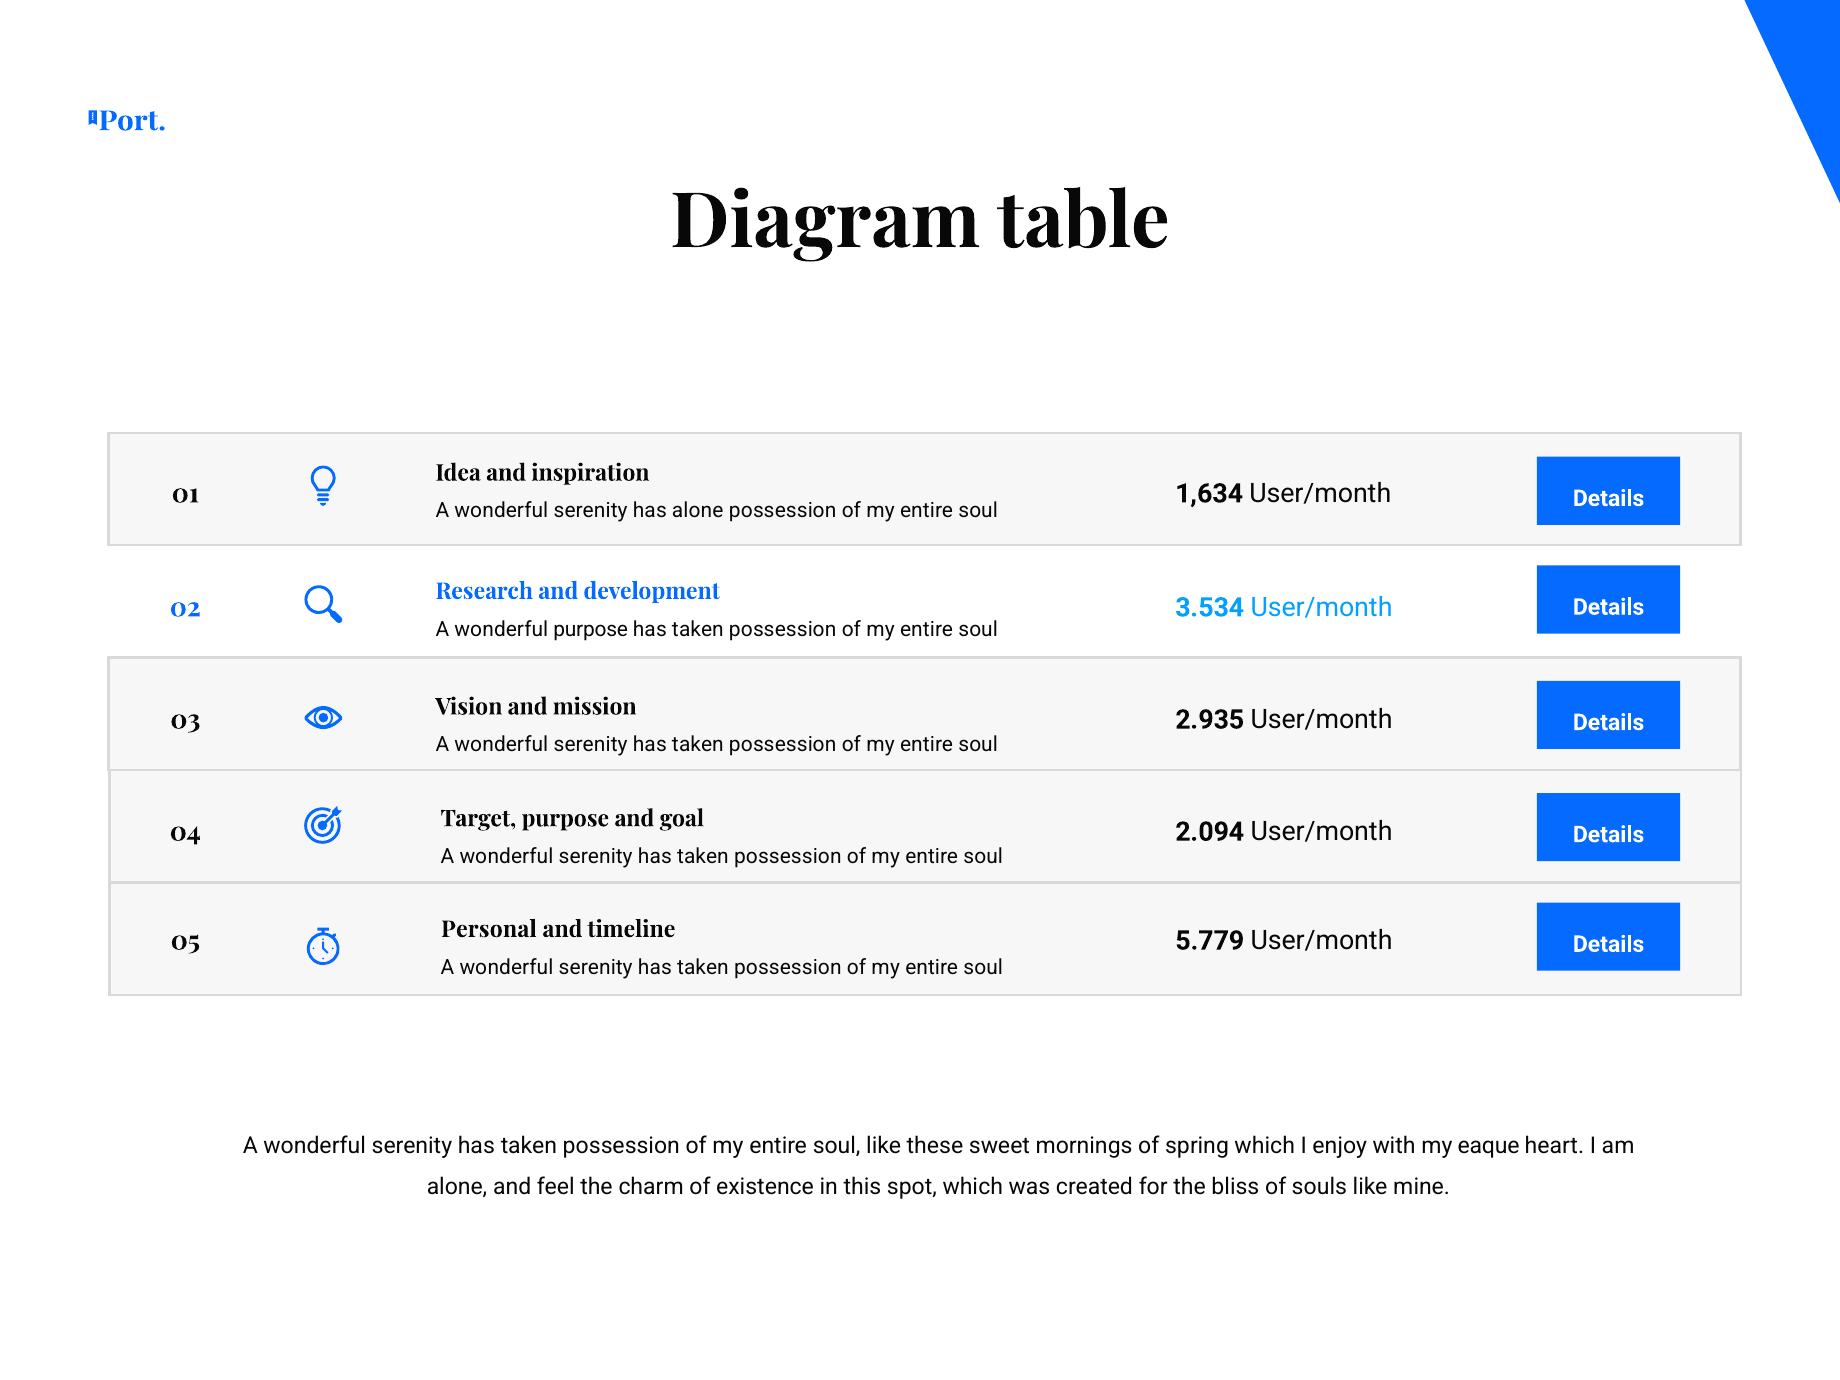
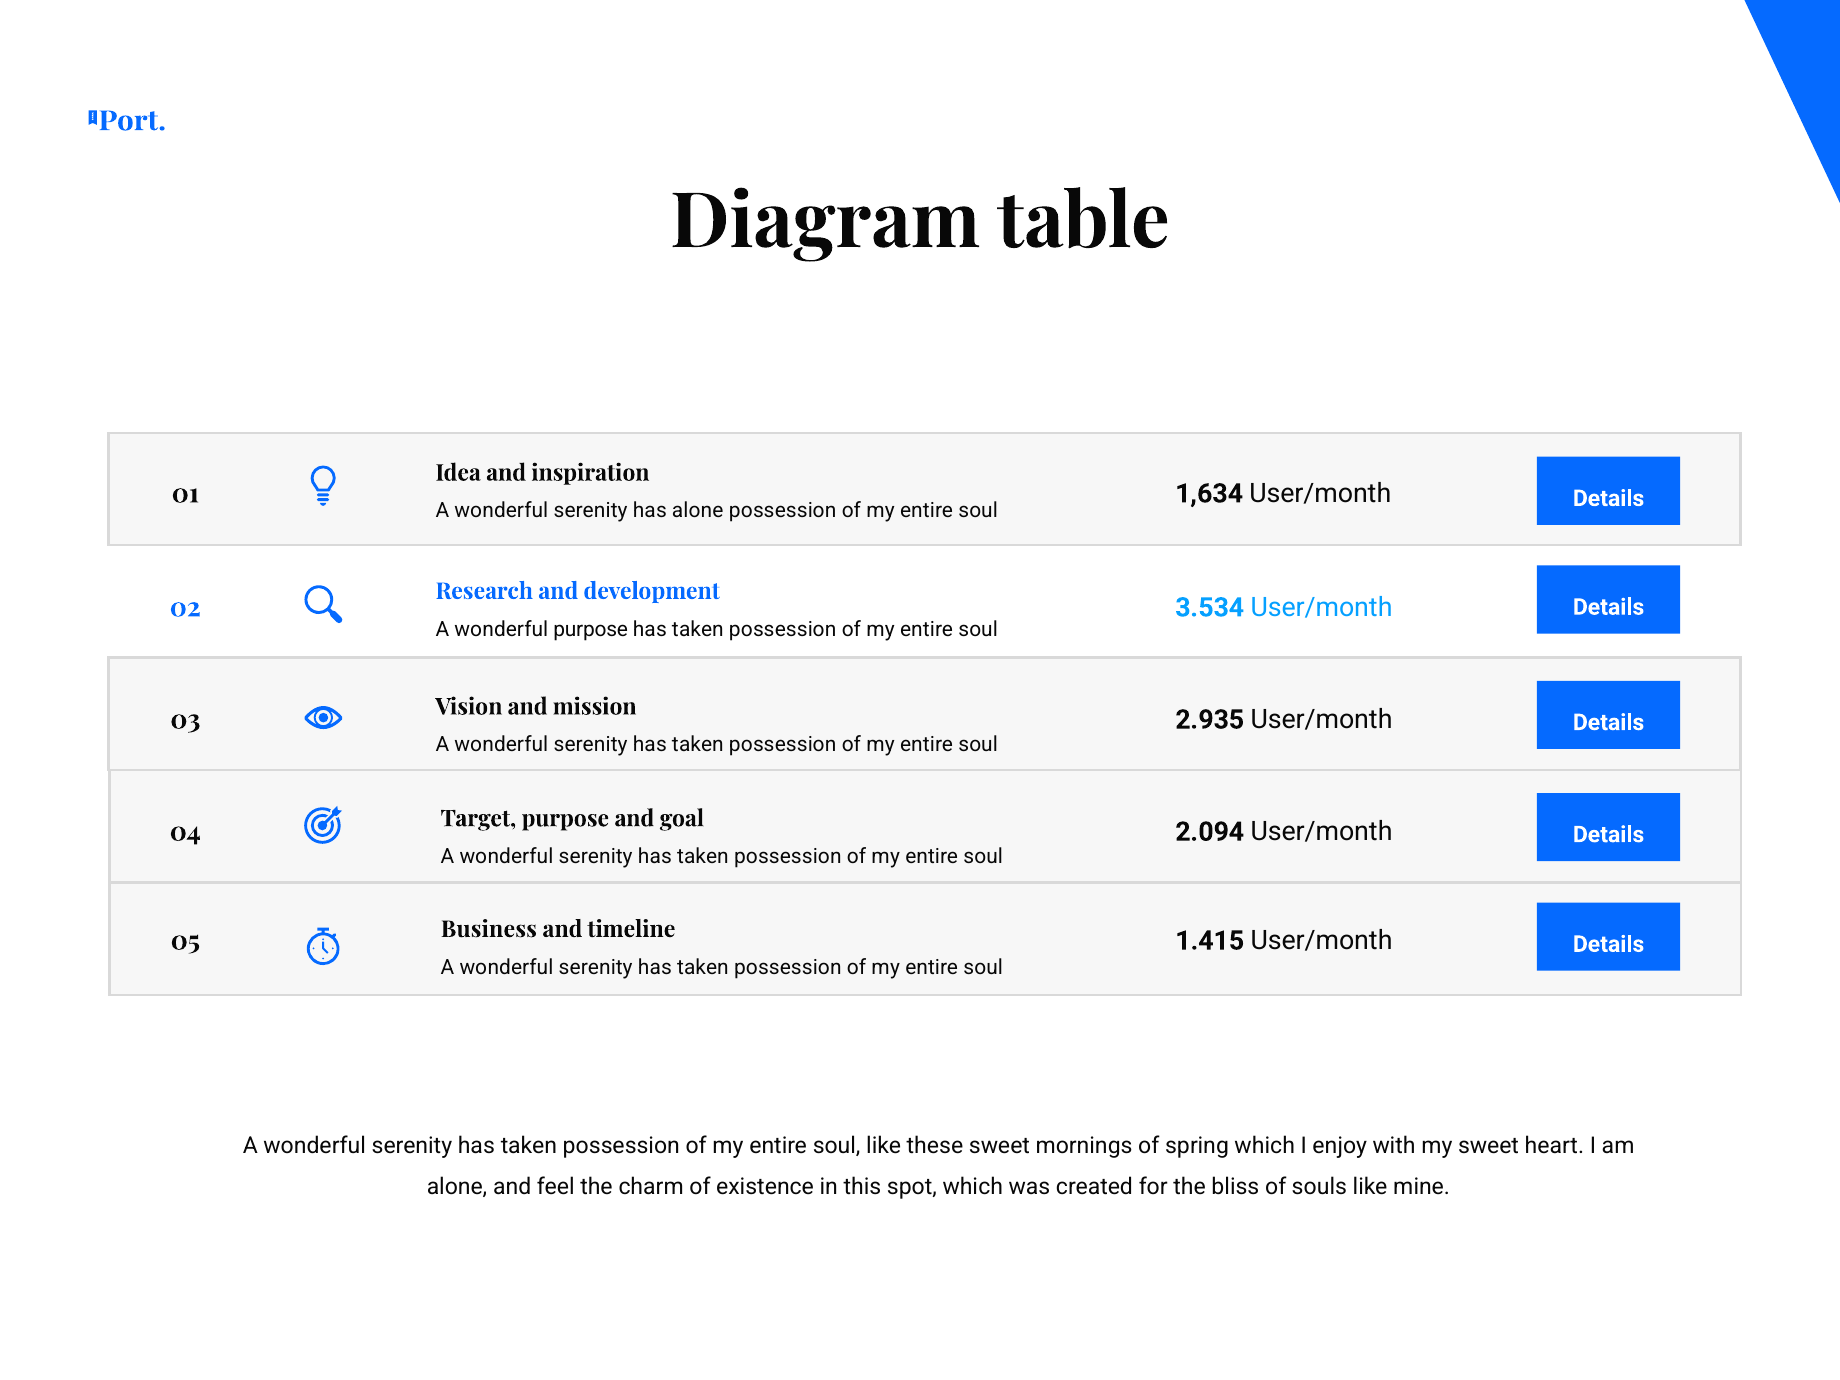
Personal: Personal -> Business
5.779: 5.779 -> 1.415
my eaque: eaque -> sweet
